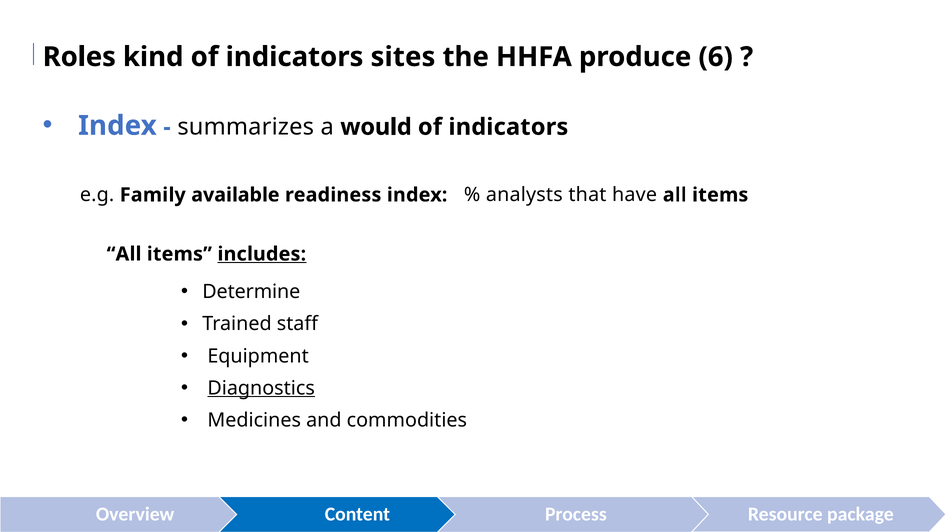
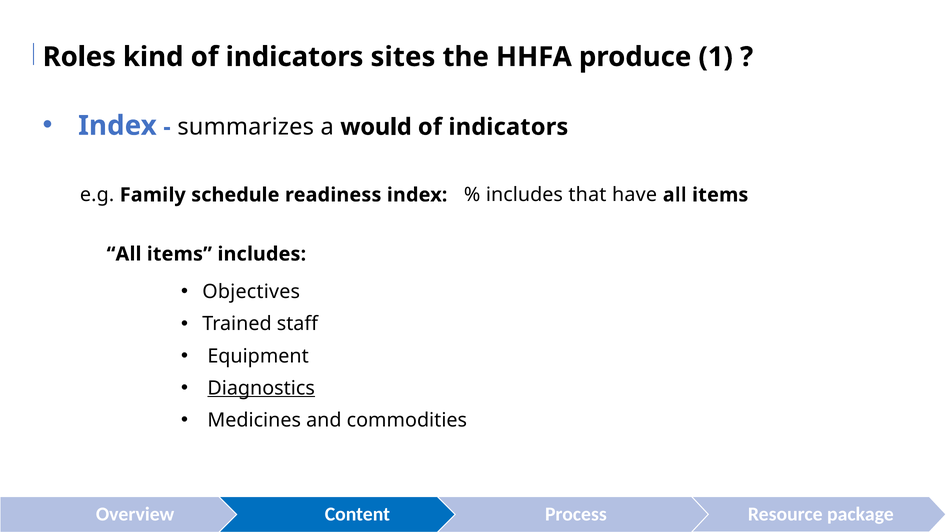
6: 6 -> 1
available: available -> schedule
analysts at (524, 195): analysts -> includes
includes at (262, 254) underline: present -> none
Determine: Determine -> Objectives
